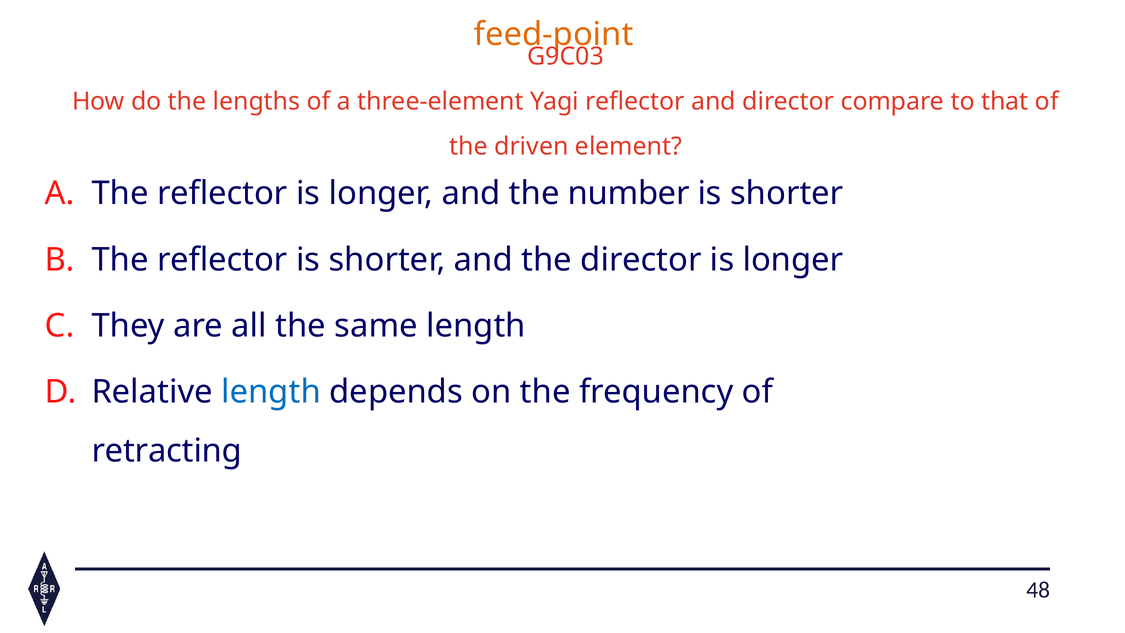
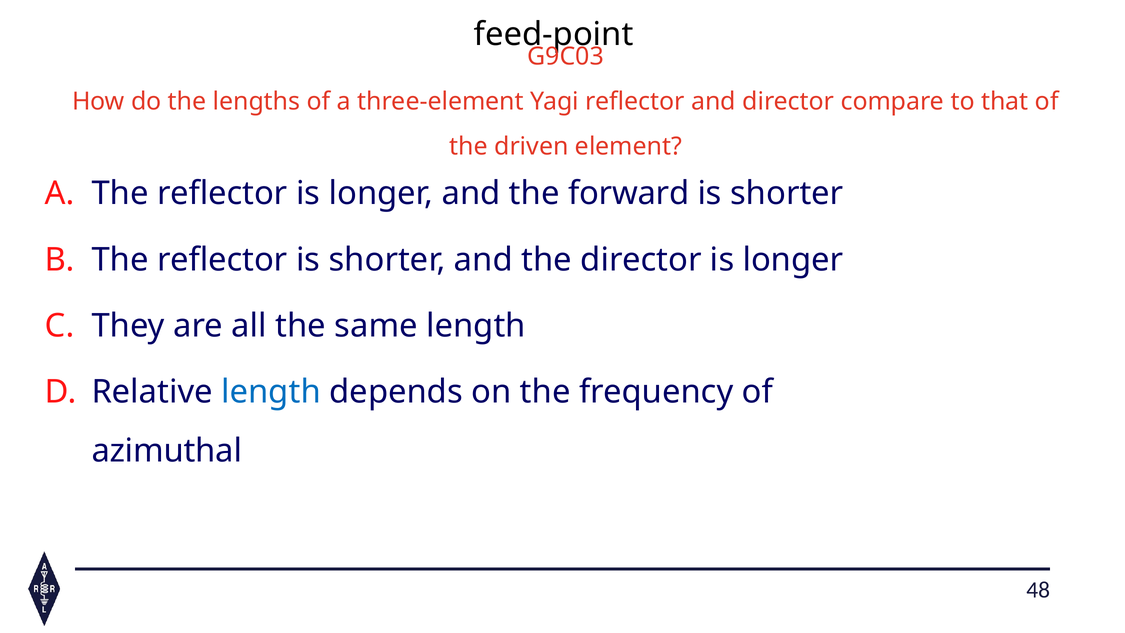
feed-point colour: orange -> black
number: number -> forward
retracting: retracting -> azimuthal
